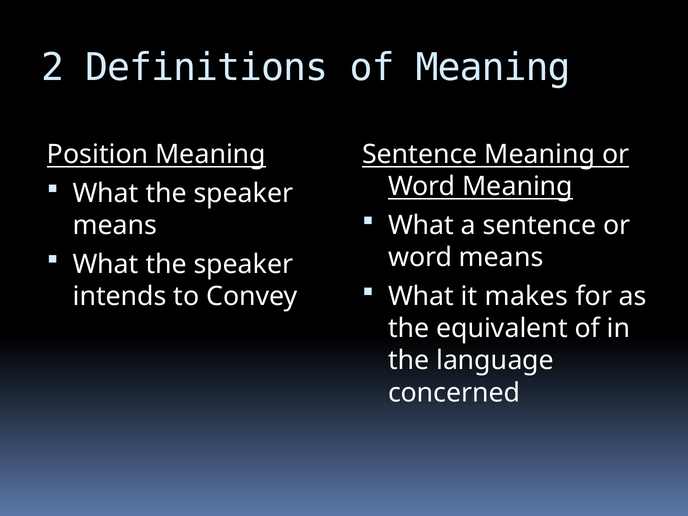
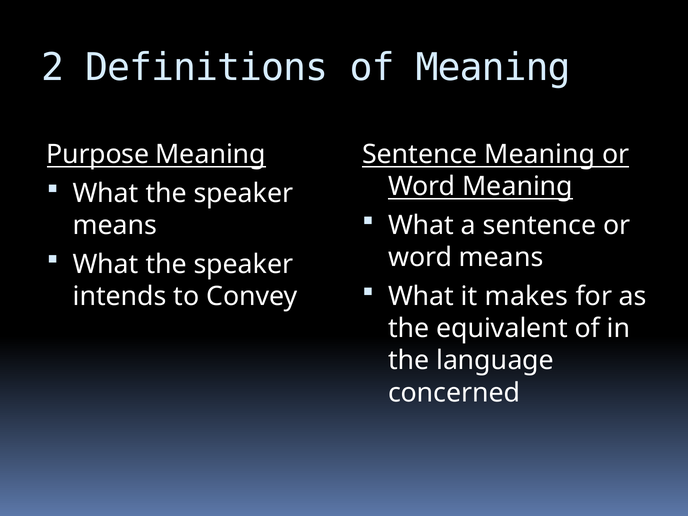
Position: Position -> Purpose
